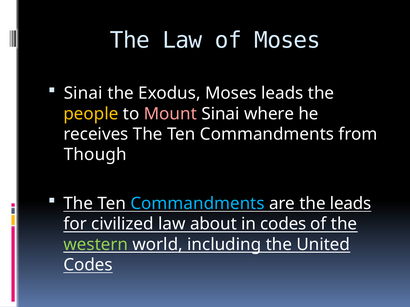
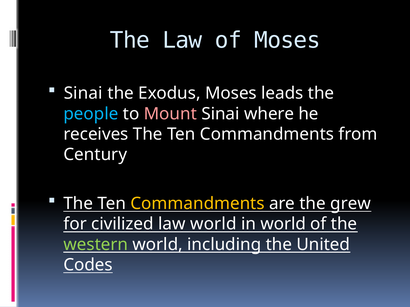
people colour: yellow -> light blue
Though: Though -> Century
Commandments at (198, 204) colour: light blue -> yellow
the leads: leads -> grew
law about: about -> world
in codes: codes -> world
